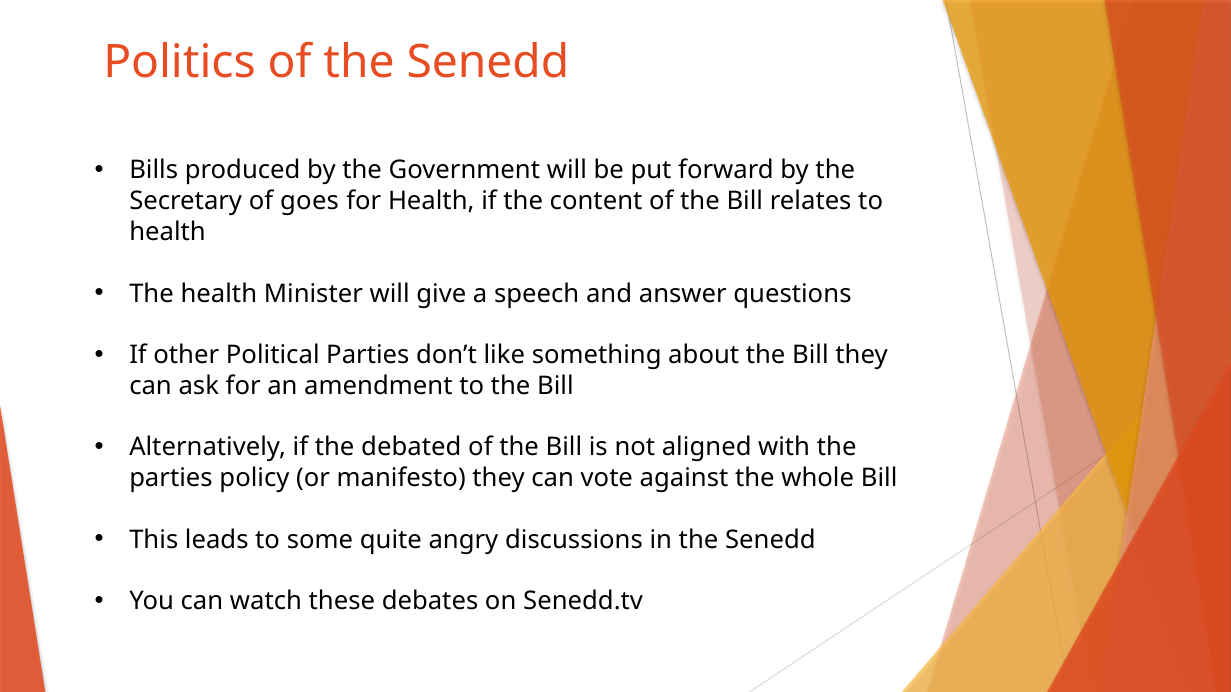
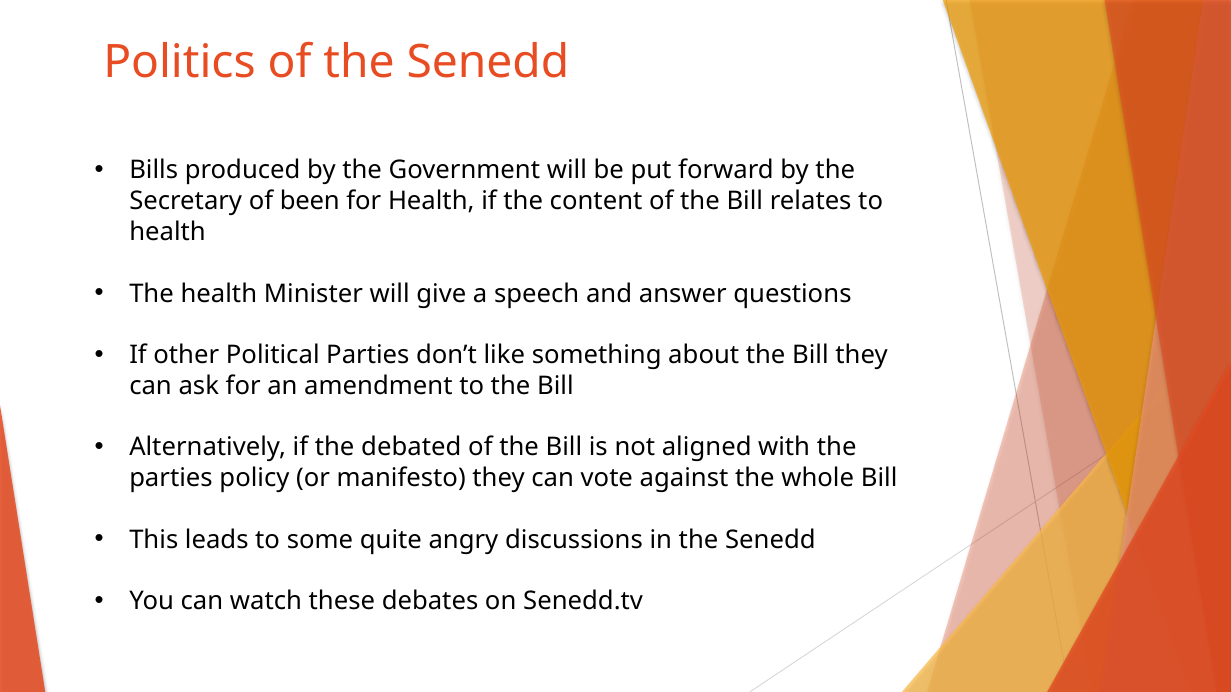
goes: goes -> been
